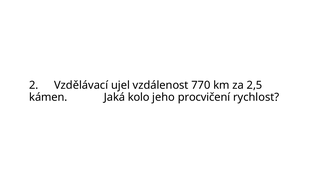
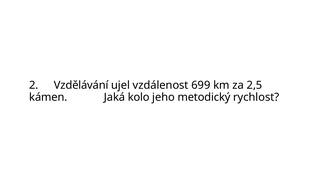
Vzdělávací: Vzdělávací -> Vzdělávání
770: 770 -> 699
procvičení: procvičení -> metodický
